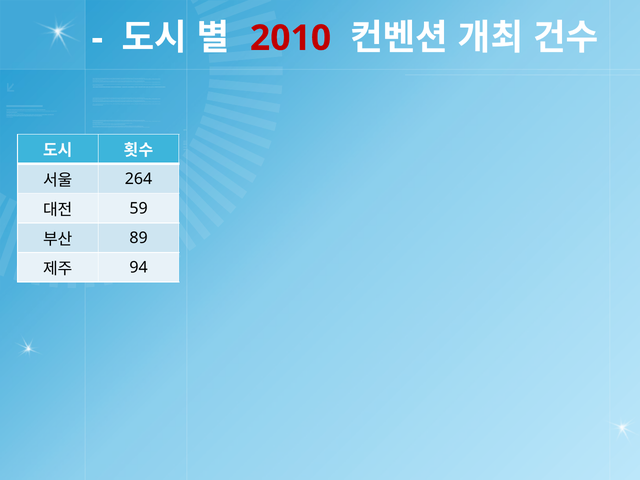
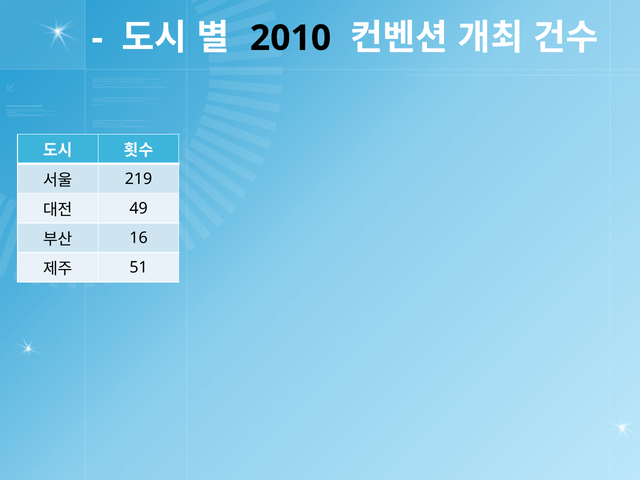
2010 colour: red -> black
264: 264 -> 219
59: 59 -> 49
89: 89 -> 16
94: 94 -> 51
